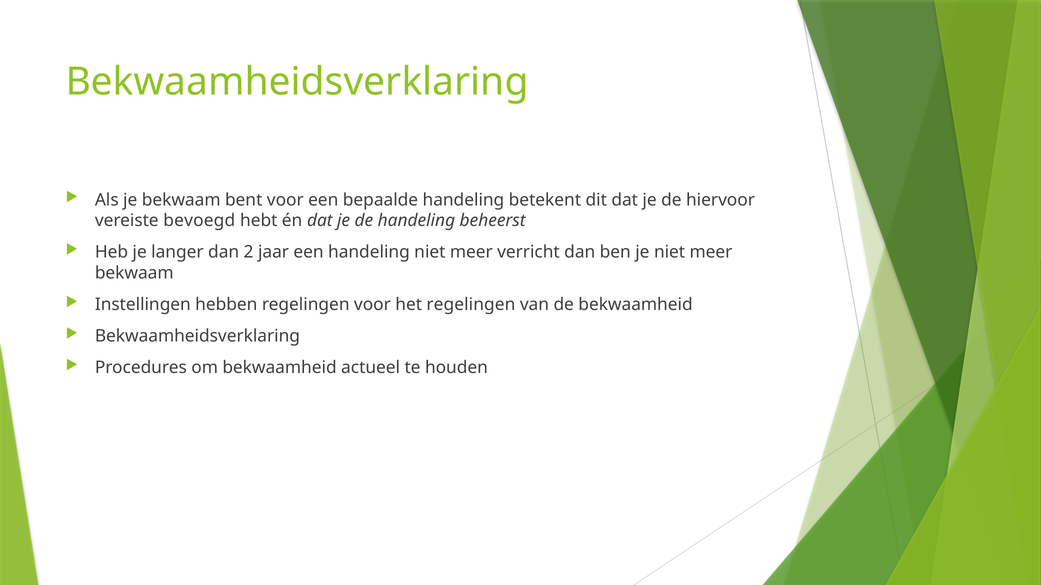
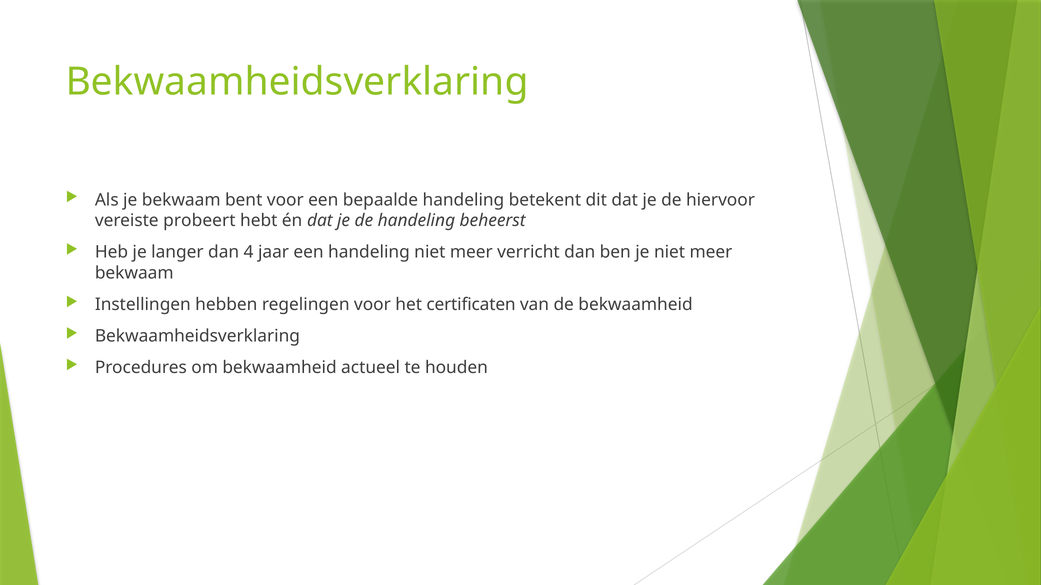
bevoegd: bevoegd -> probeert
2: 2 -> 4
het regelingen: regelingen -> certificaten
